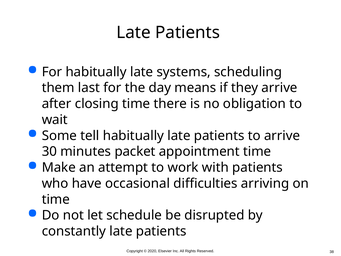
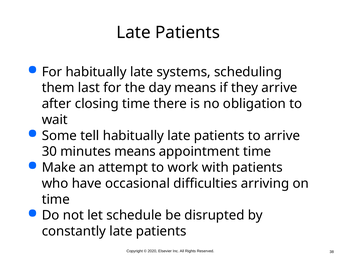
minutes packet: packet -> means
